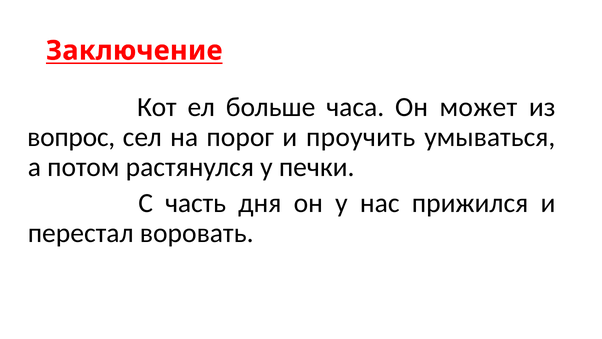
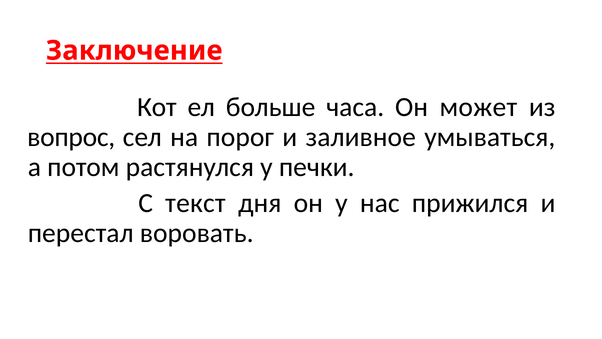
проучить: проучить -> заливное
часть: часть -> текст
